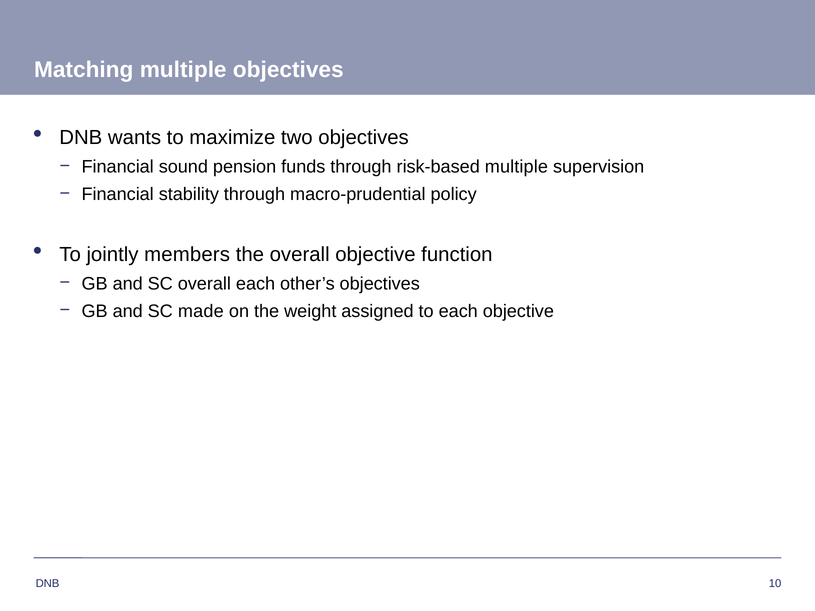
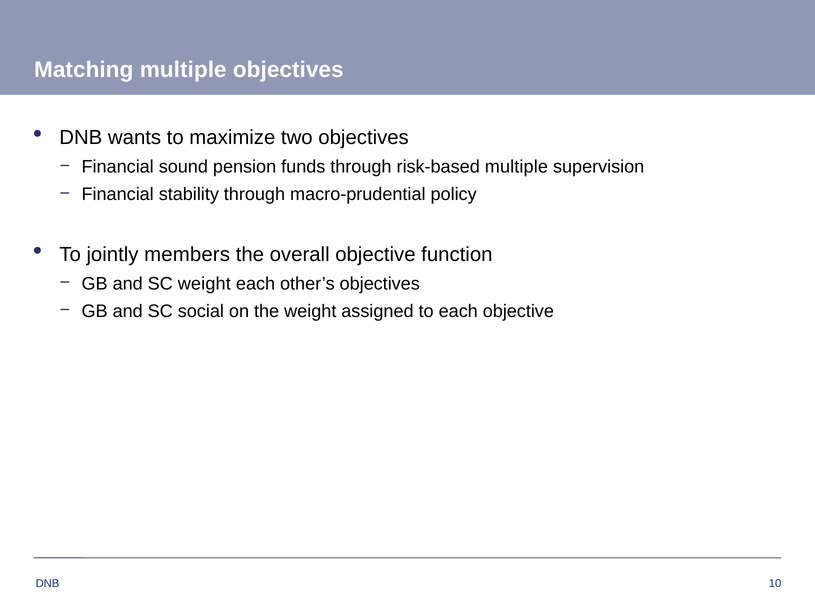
SC overall: overall -> weight
made: made -> social
